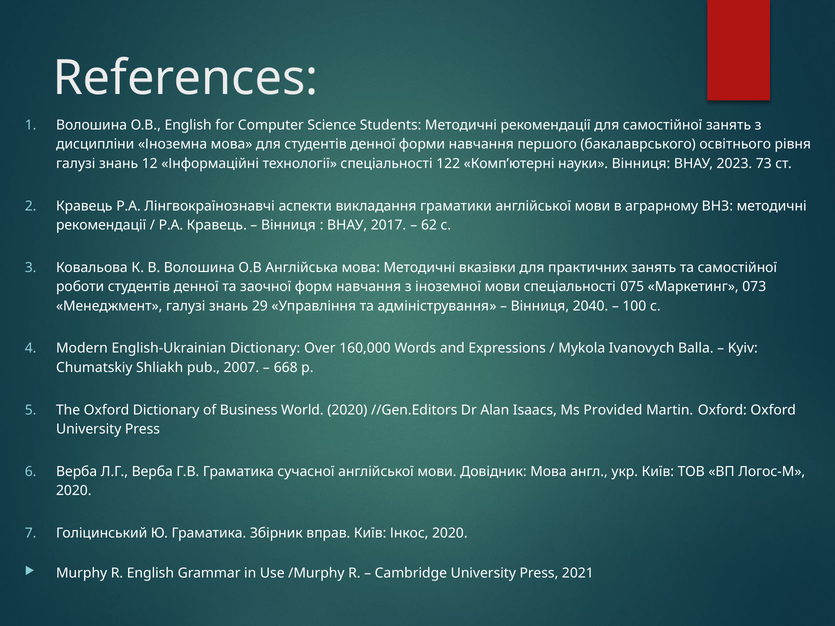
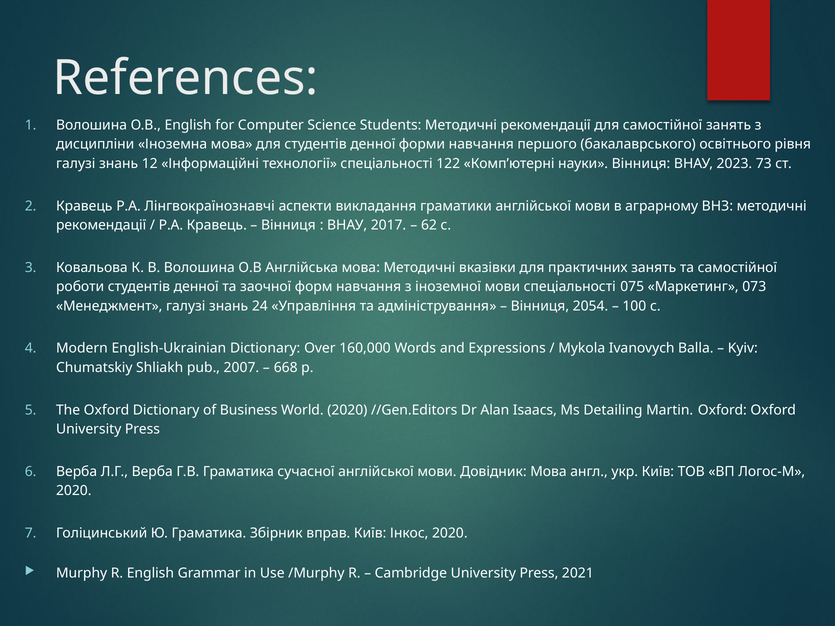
29: 29 -> 24
2040: 2040 -> 2054
Provided: Provided -> Detailing
